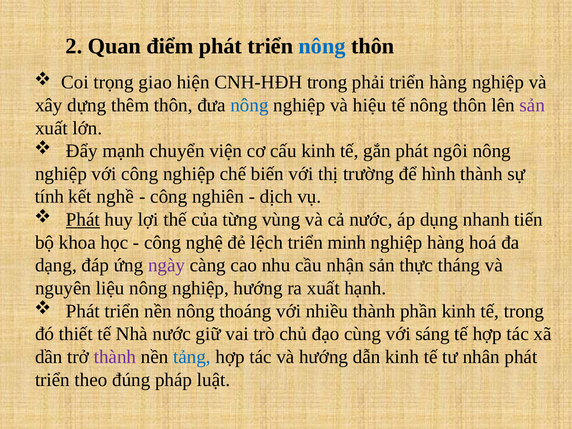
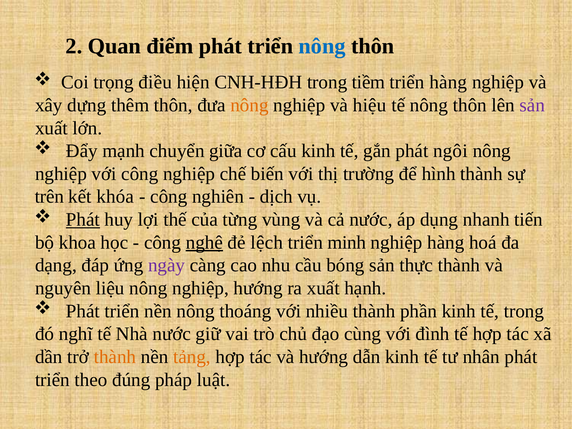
giao: giao -> điều
phải: phải -> tiềm
nông at (249, 105) colour: blue -> orange
viện: viện -> giữa
tính: tính -> trên
nghề: nghề -> khóa
nghệ underline: none -> present
nhận: nhận -> bóng
thực tháng: tháng -> thành
thiết: thiết -> nghĩ
sáng: sáng -> đình
thành at (115, 357) colour: purple -> orange
tảng colour: blue -> orange
